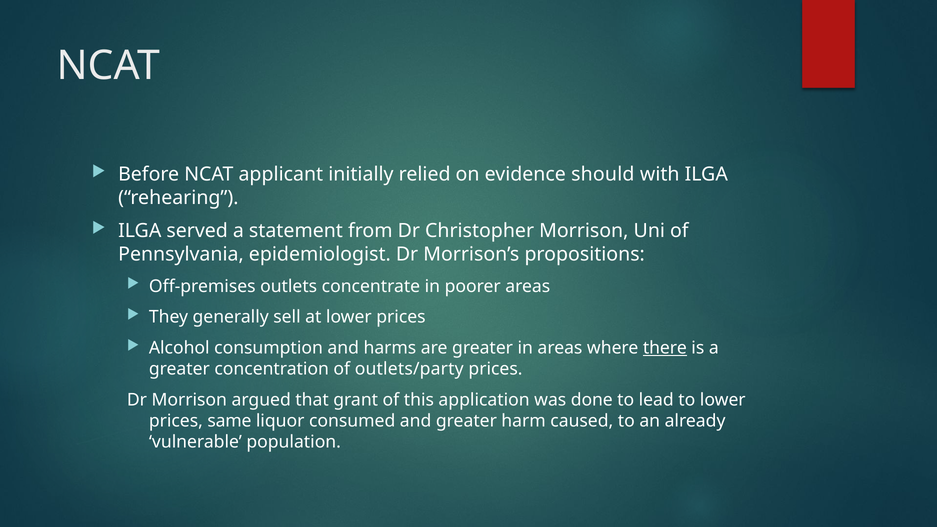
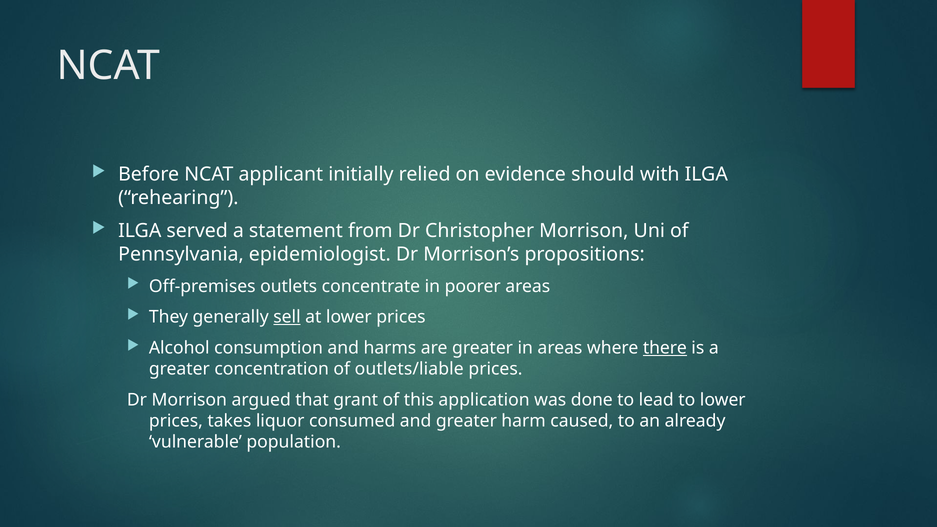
sell underline: none -> present
outlets/party: outlets/party -> outlets/liable
same: same -> takes
